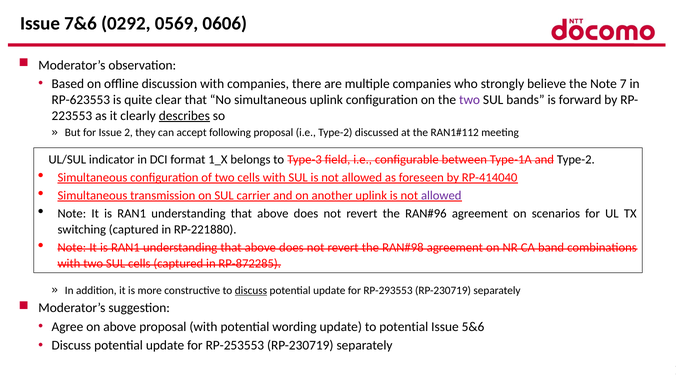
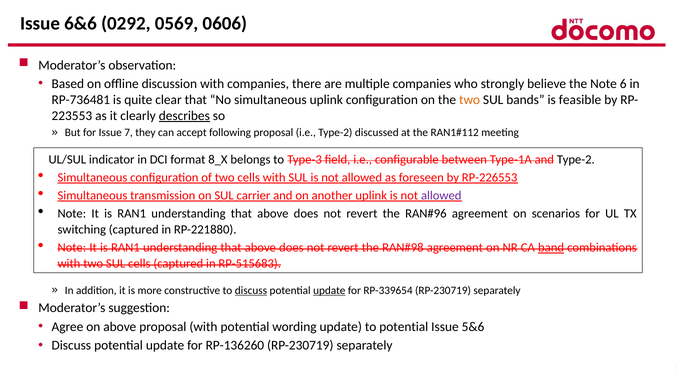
7&6: 7&6 -> 6&6
7: 7 -> 6
RP-623553: RP-623553 -> RP-736481
two at (470, 100) colour: purple -> orange
forward: forward -> feasible
2: 2 -> 7
1_X: 1_X -> 8_X
RP-414040: RP-414040 -> RP-226553
band underline: none -> present
RP-872285: RP-872285 -> RP-515683
update at (329, 291) underline: none -> present
RP-293553: RP-293553 -> RP-339654
RP-253553: RP-253553 -> RP-136260
